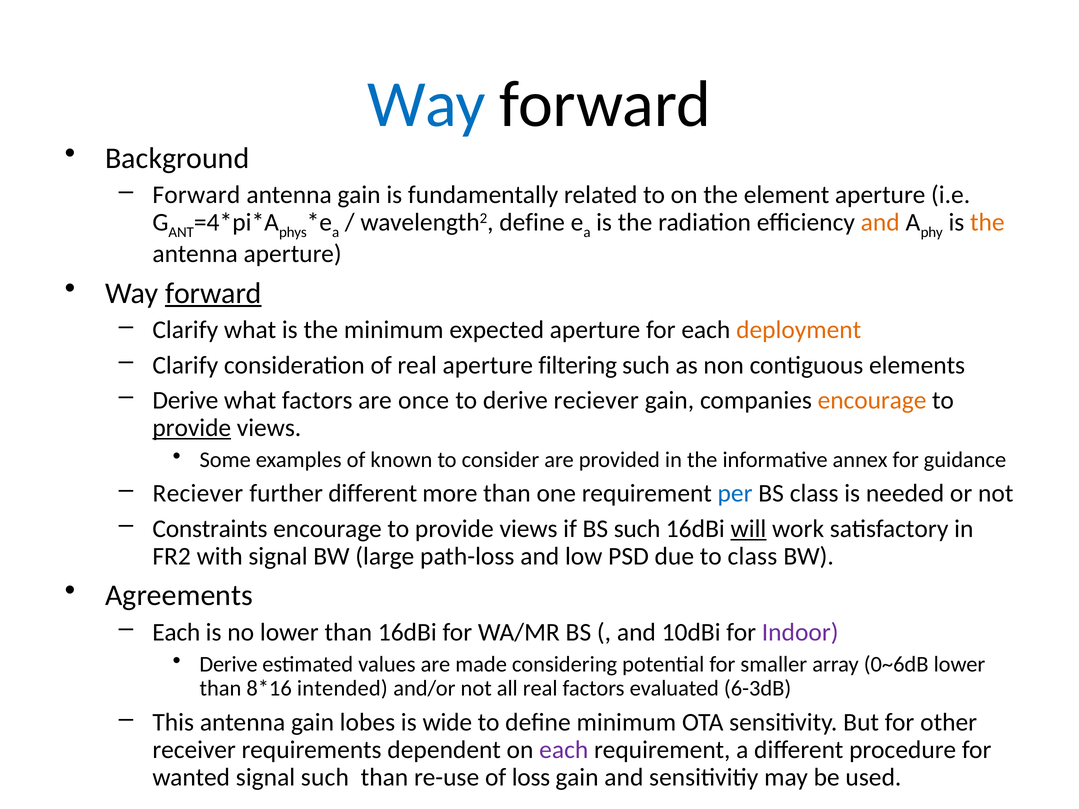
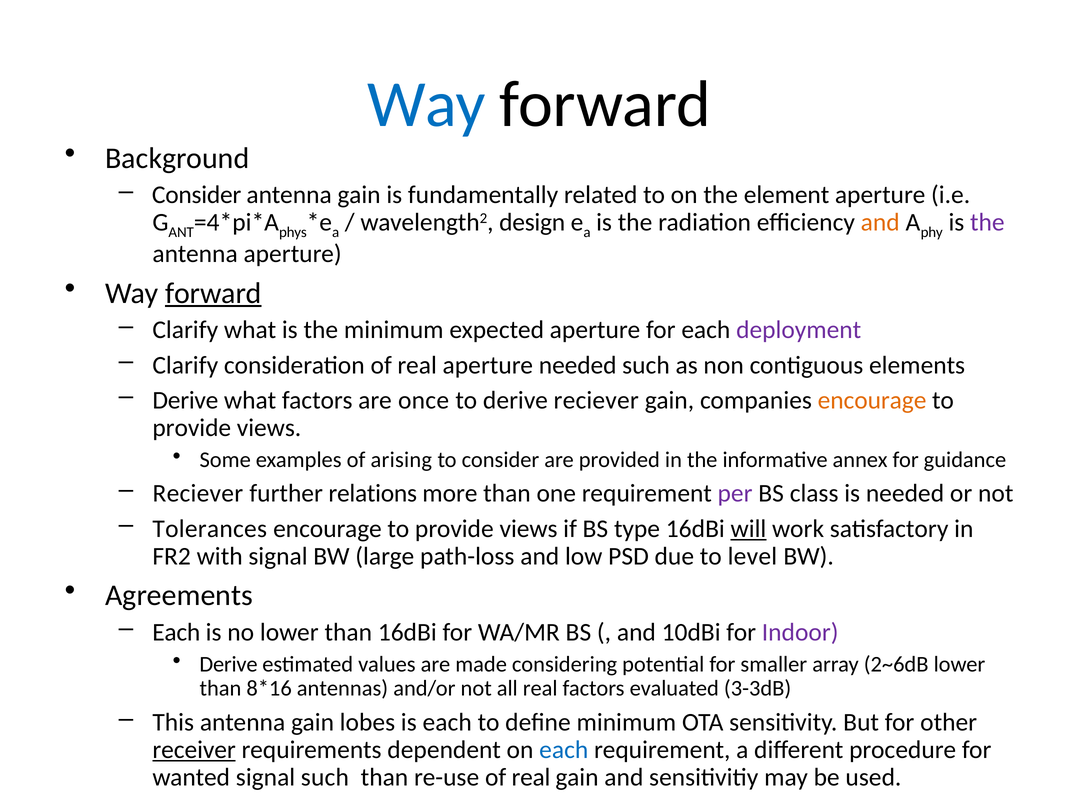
Forward at (196, 195): Forward -> Consider
wavelength2 define: define -> design
the at (987, 223) colour: orange -> purple
deployment colour: orange -> purple
aperture filtering: filtering -> needed
provide at (192, 428) underline: present -> none
known: known -> arising
further different: different -> relations
per colour: blue -> purple
Constraints: Constraints -> Tolerances
BS such: such -> type
to class: class -> level
0~6dB: 0~6dB -> 2~6dB
intended: intended -> antennas
6-3dB: 6-3dB -> 3-3dB
is wide: wide -> each
receiver underline: none -> present
each at (564, 750) colour: purple -> blue
re-use of loss: loss -> real
